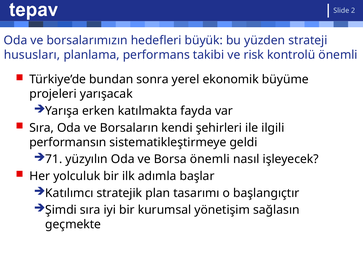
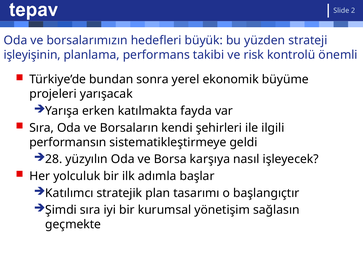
hususları: hususları -> işleyişinin
71: 71 -> 28
Borsa önemli: önemli -> karşıya
